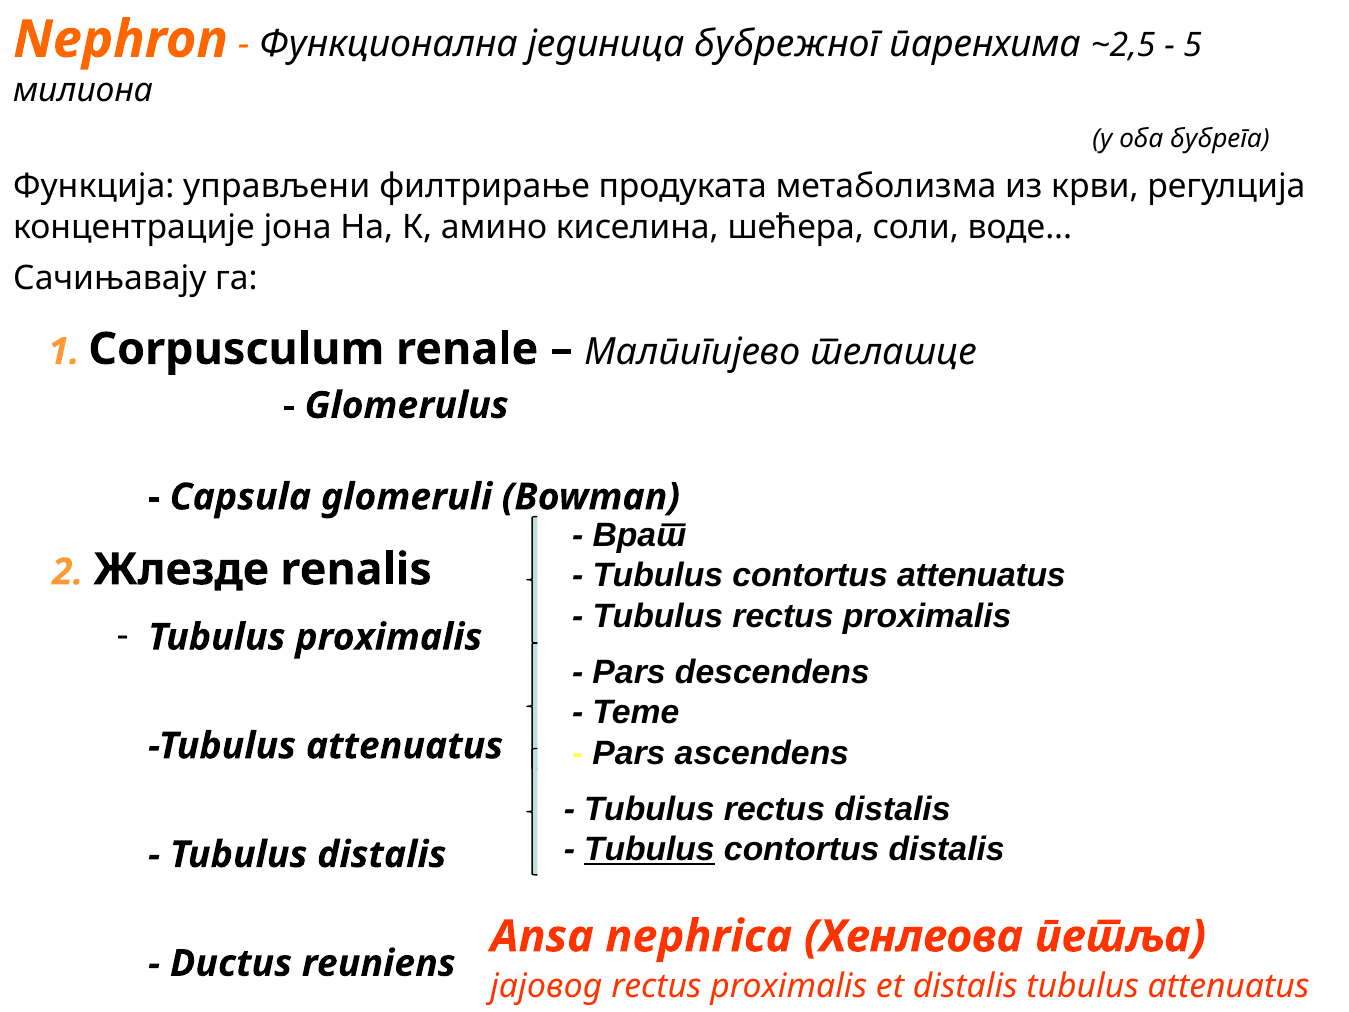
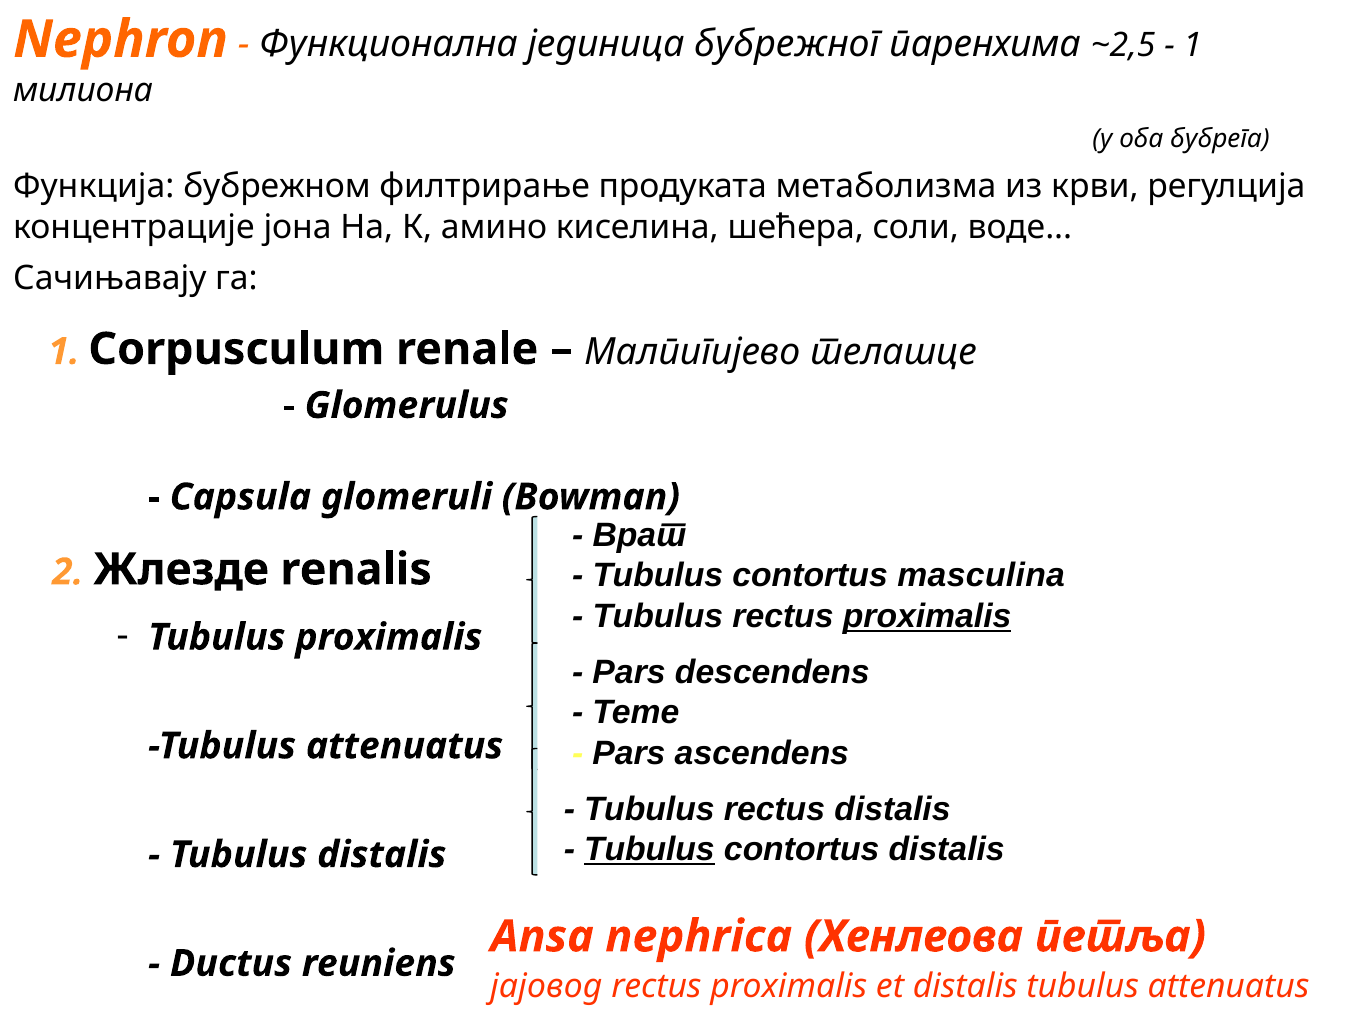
5 at (1193, 46): 5 -> 1
управљени: управљени -> бубрежном
contortus attenuatus: attenuatus -> masculina
proximalis at (927, 616) underline: none -> present
